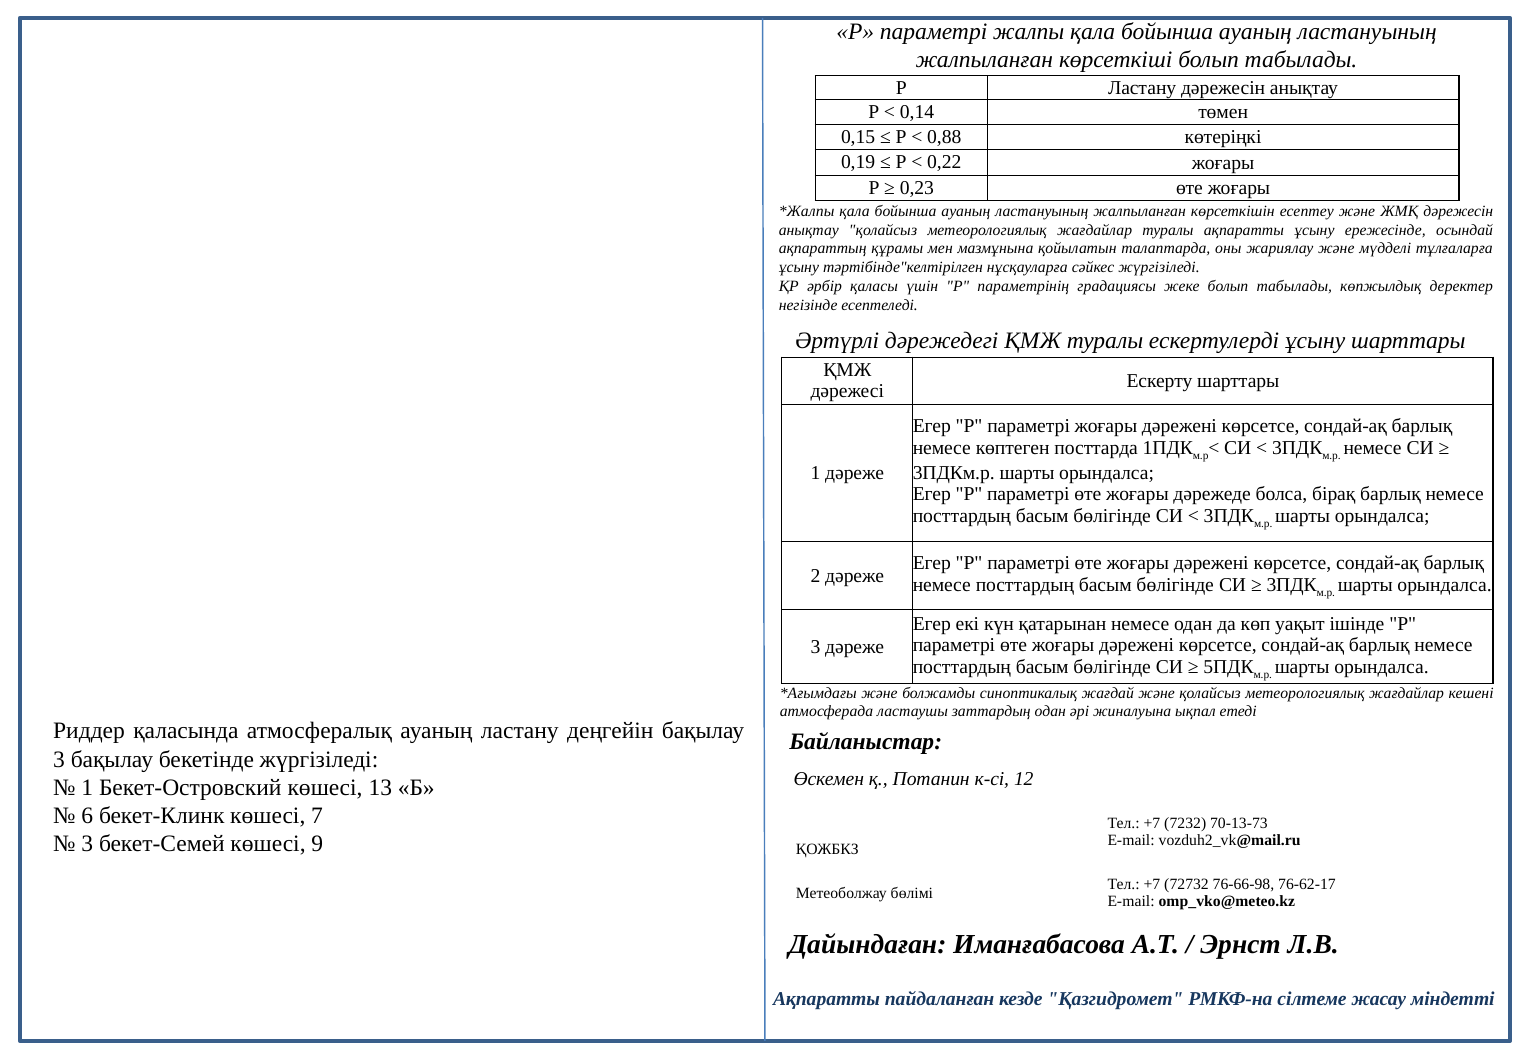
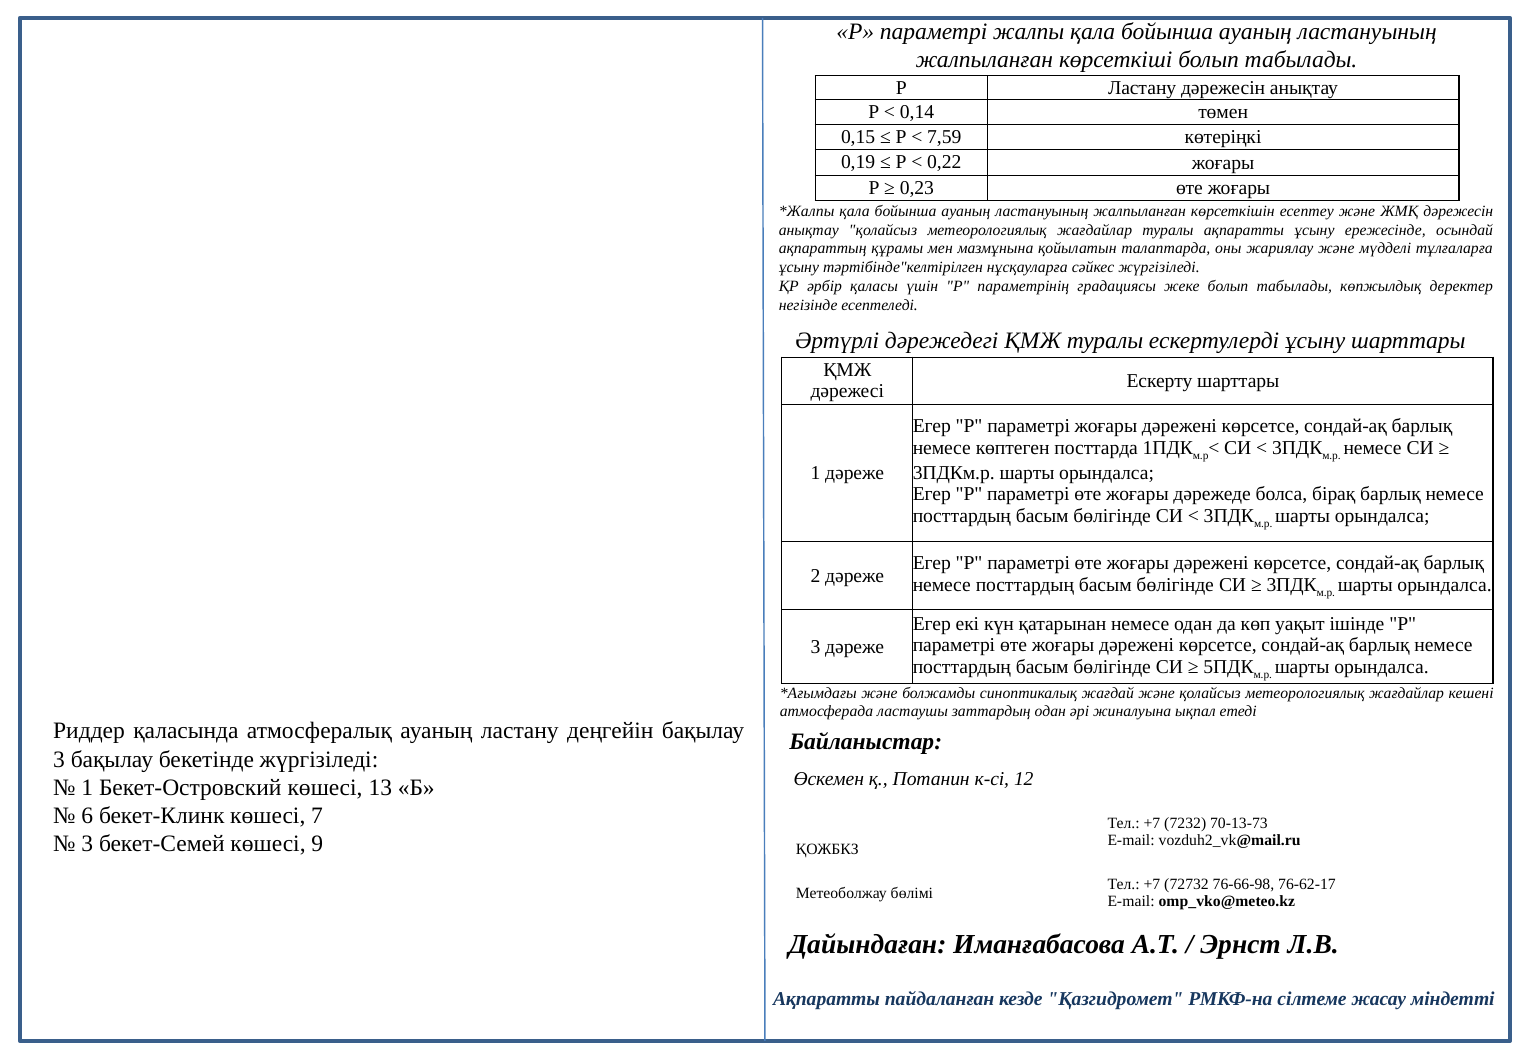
0,88: 0,88 -> 7,59
